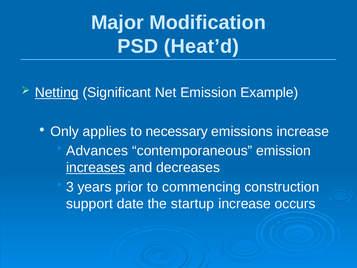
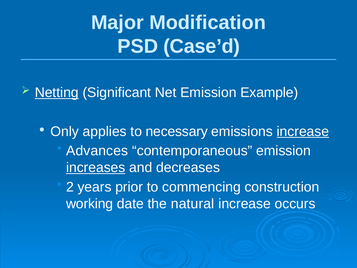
Heat’d: Heat’d -> Case’d
increase at (303, 131) underline: none -> present
3: 3 -> 2
support: support -> working
startup: startup -> natural
